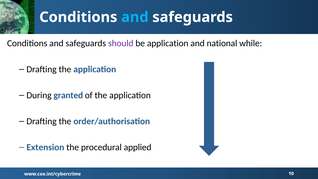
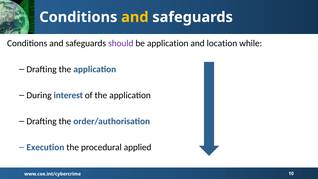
and at (135, 17) colour: light blue -> yellow
national: national -> location
granted: granted -> interest
Extension: Extension -> Execution
